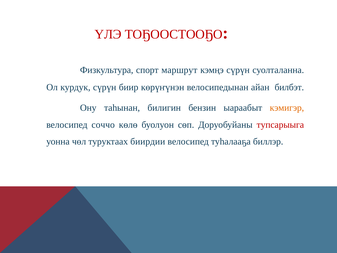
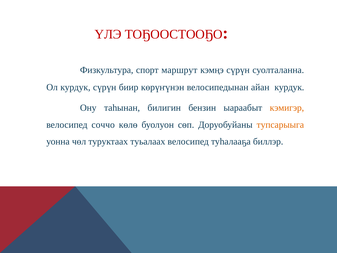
айан билбэт: билбэт -> курдук
тупсарыыга colour: red -> orange
биирдии: биирдии -> туьалаах
